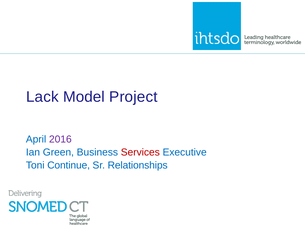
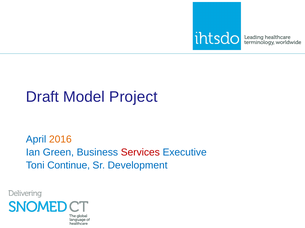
Lack: Lack -> Draft
2016 colour: purple -> orange
Relationships: Relationships -> Development
